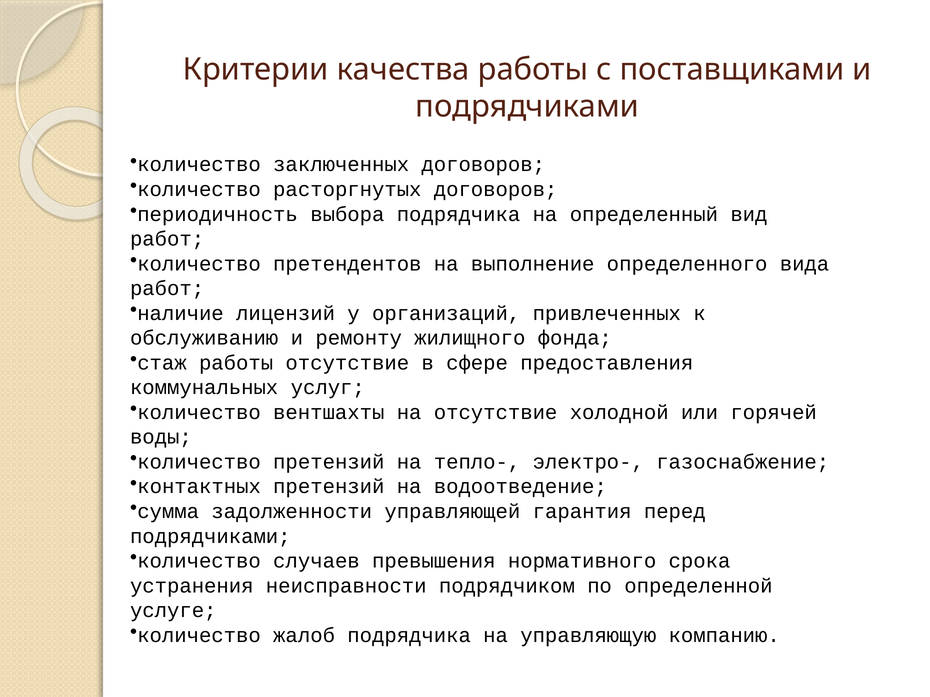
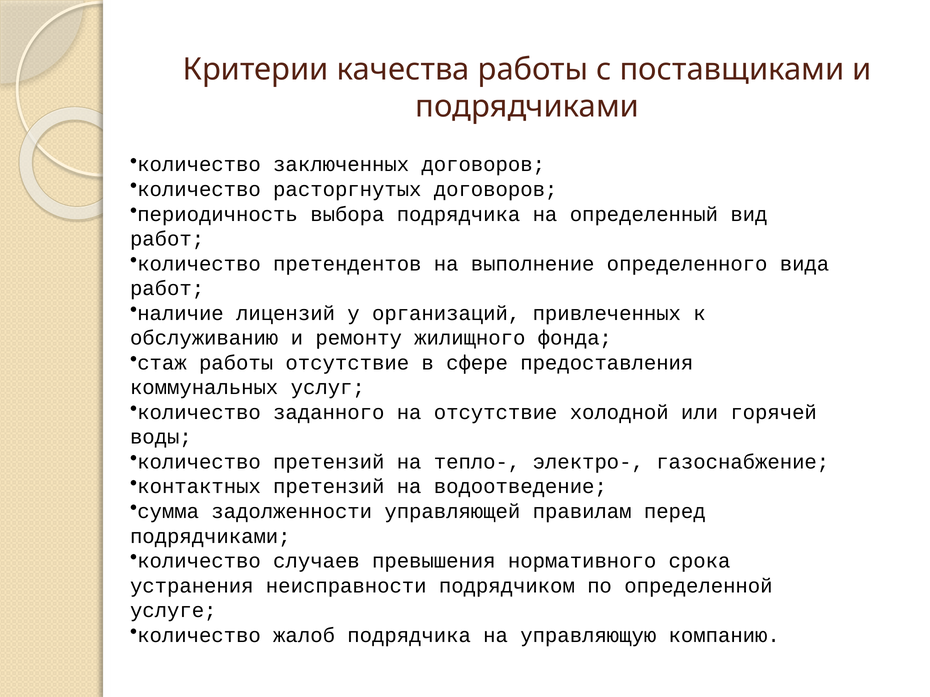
вентшахты: вентшахты -> заданного
гарантия: гарантия -> правилам
